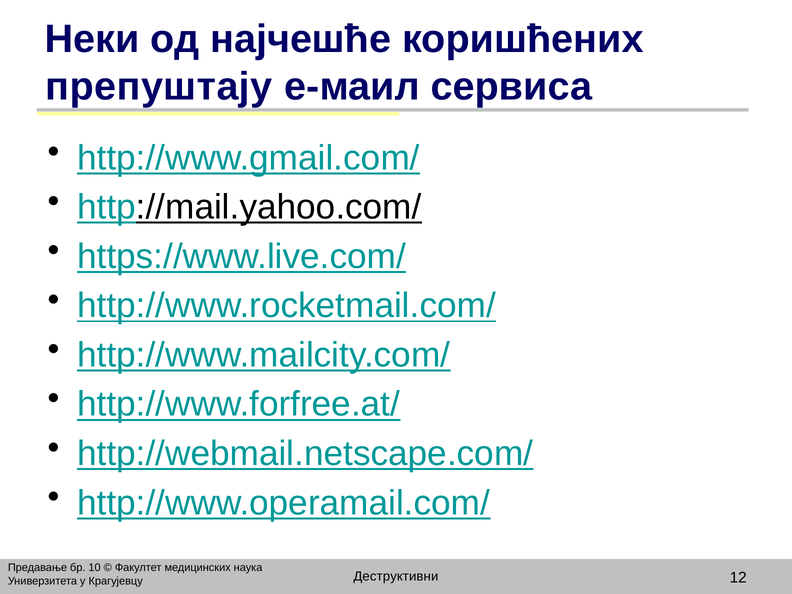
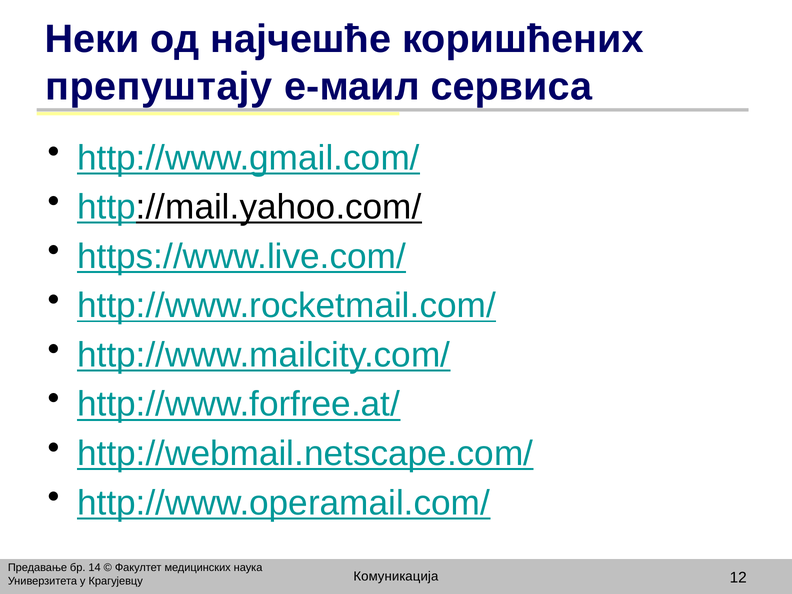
10: 10 -> 14
Деструктивни: Деструктивни -> Комуникација
